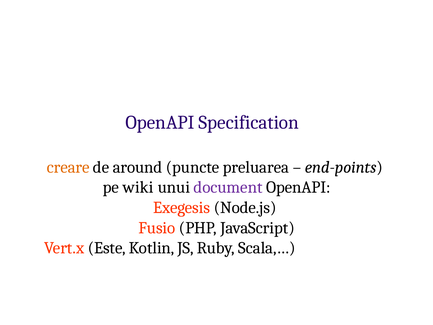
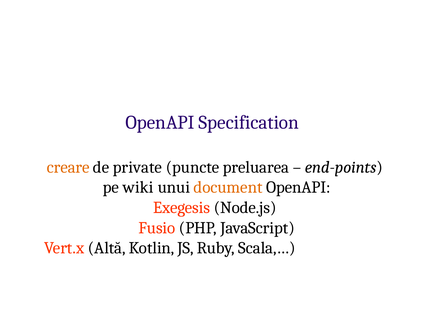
around: around -> private
document colour: purple -> orange
Este: Este -> Altă
